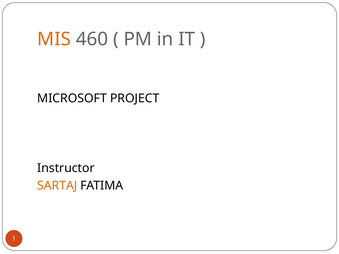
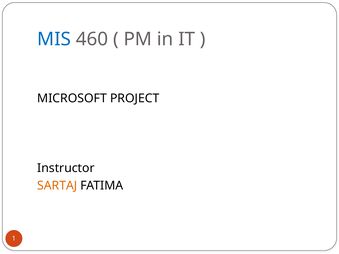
MIS colour: orange -> blue
